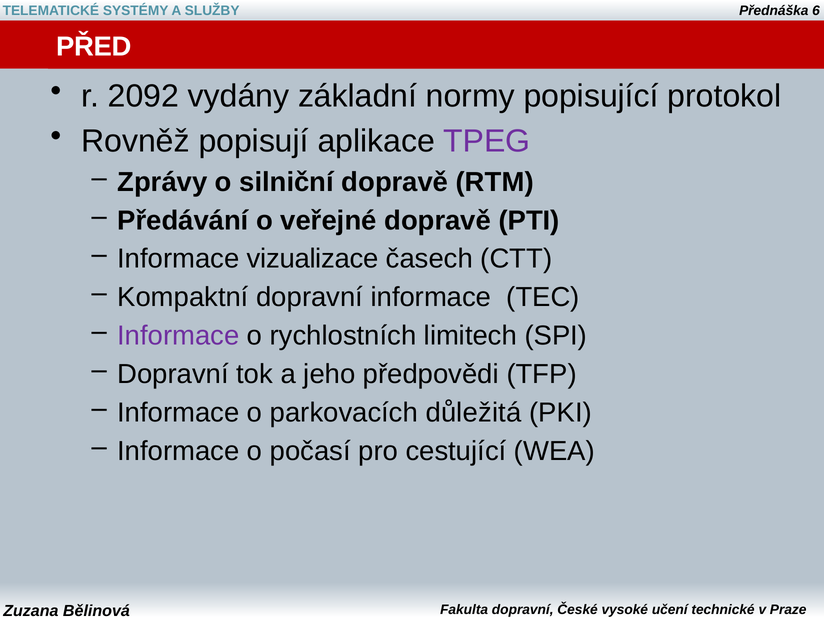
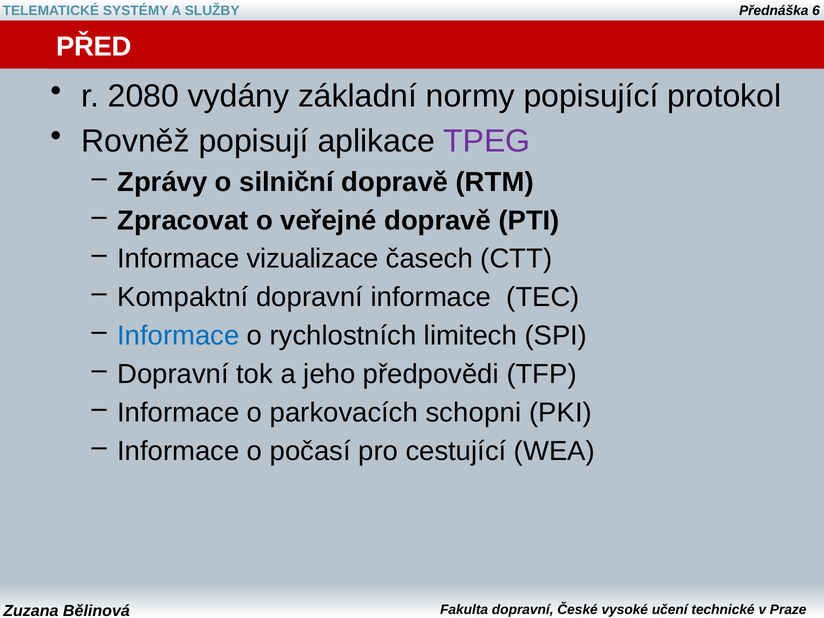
2092: 2092 -> 2080
Předávání: Předávání -> Zpracovat
Informace at (178, 336) colour: purple -> blue
důležitá: důležitá -> schopni
